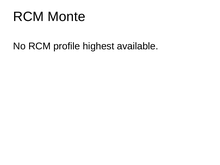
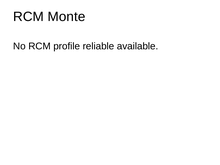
highest: highest -> reliable
